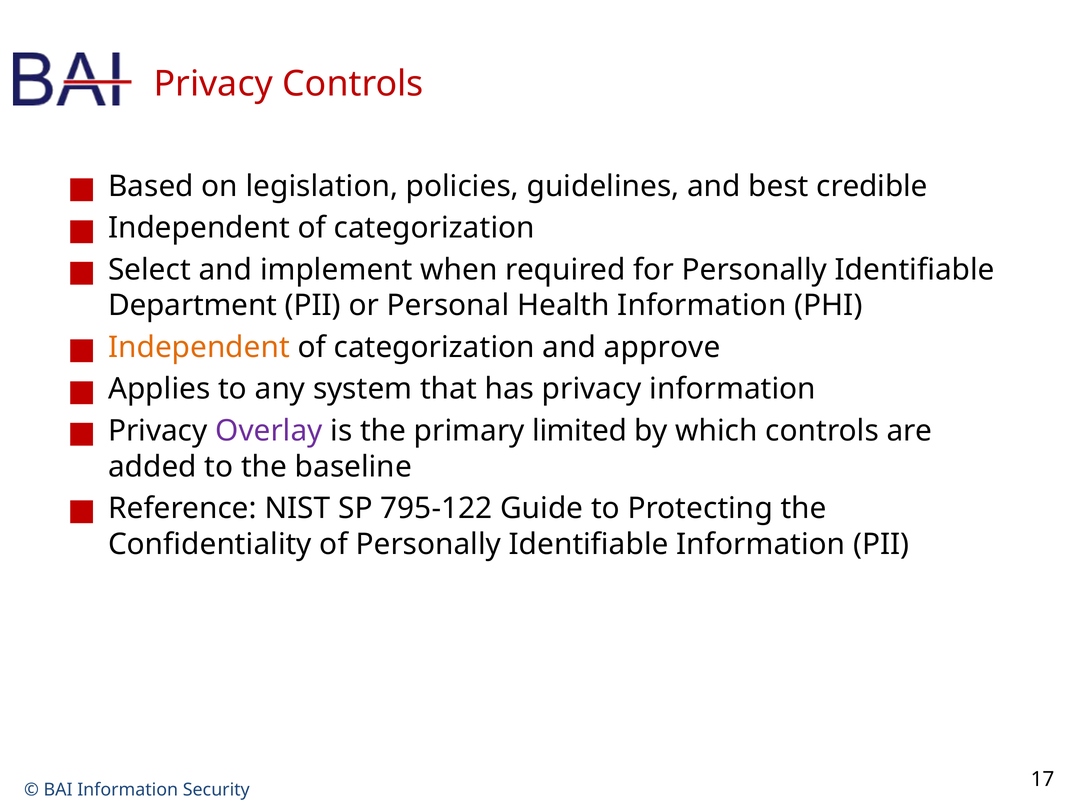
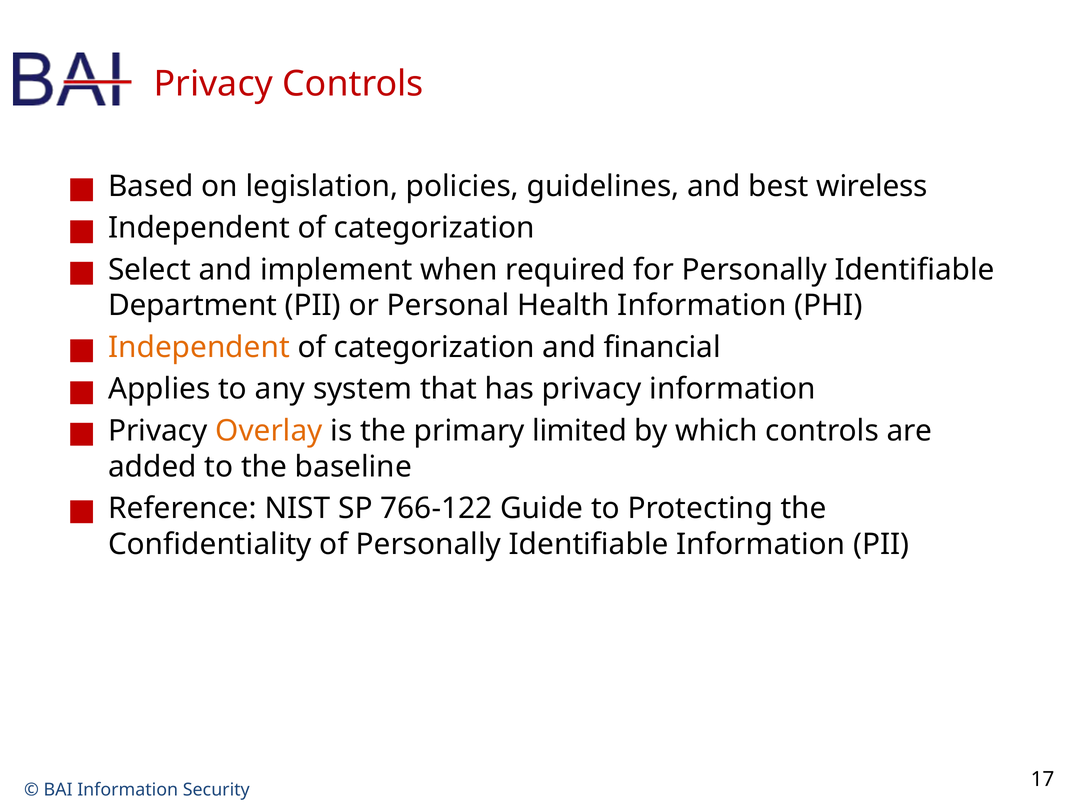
credible: credible -> wireless
approve: approve -> financial
Overlay colour: purple -> orange
795-122: 795-122 -> 766-122
